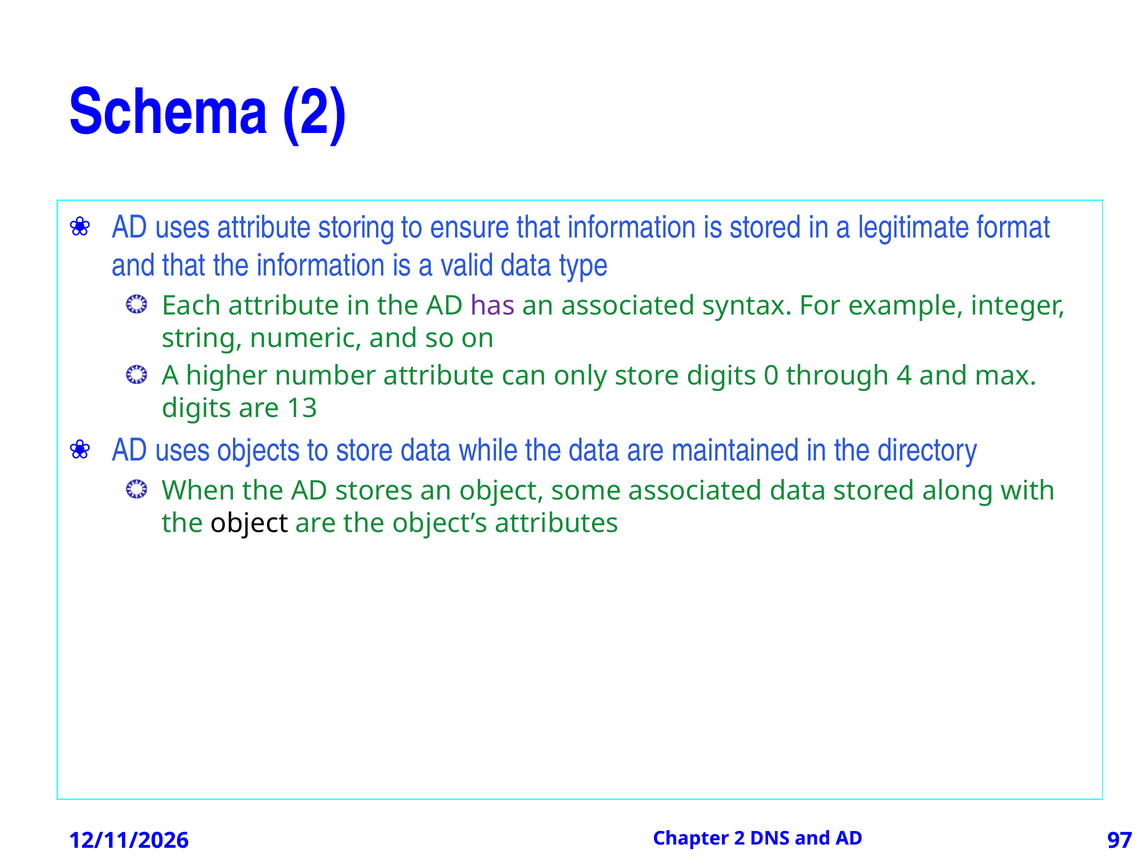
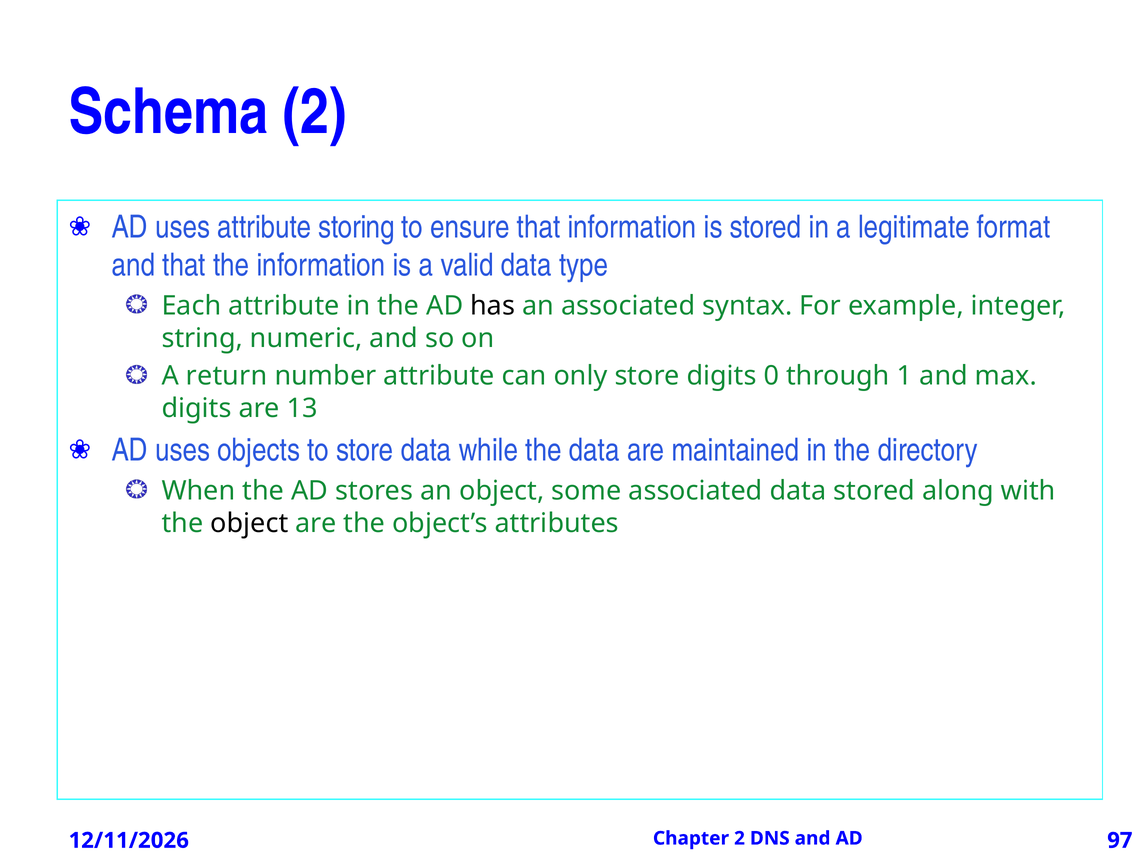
has colour: purple -> black
higher: higher -> return
4: 4 -> 1
